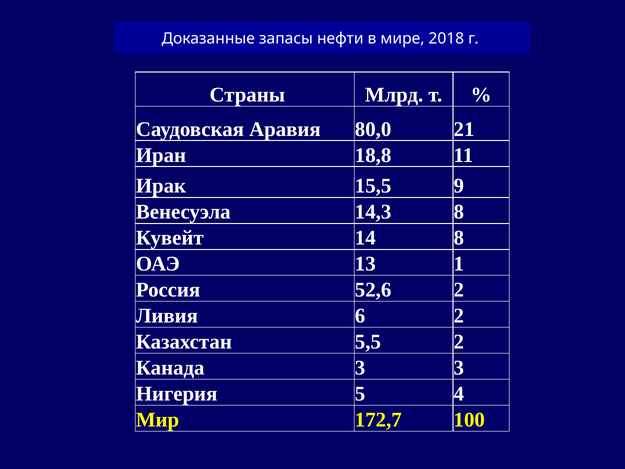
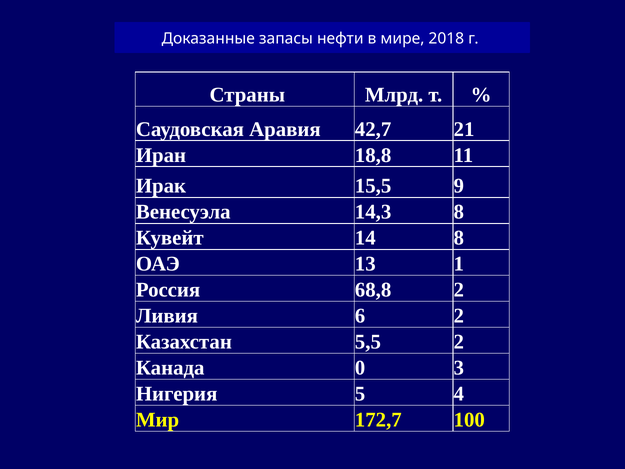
80,0: 80,0 -> 42,7
52,6: 52,6 -> 68,8
Канада 3: 3 -> 0
